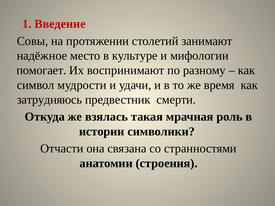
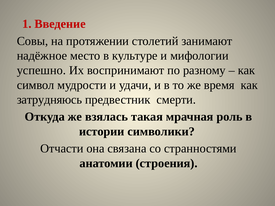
помогает: помогает -> успешно
